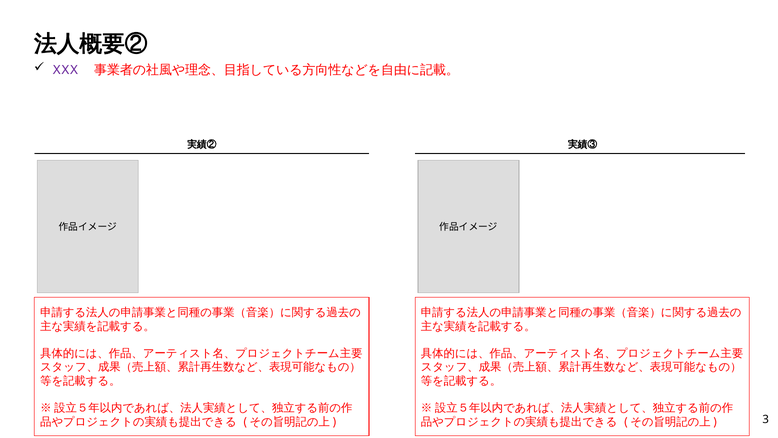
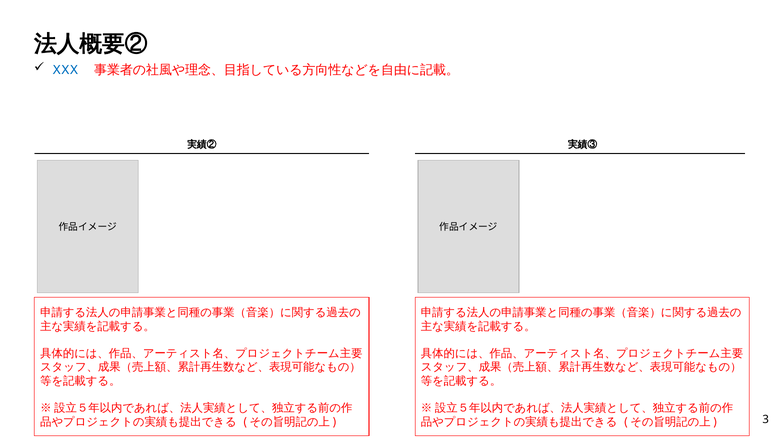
XXX colour: purple -> blue
